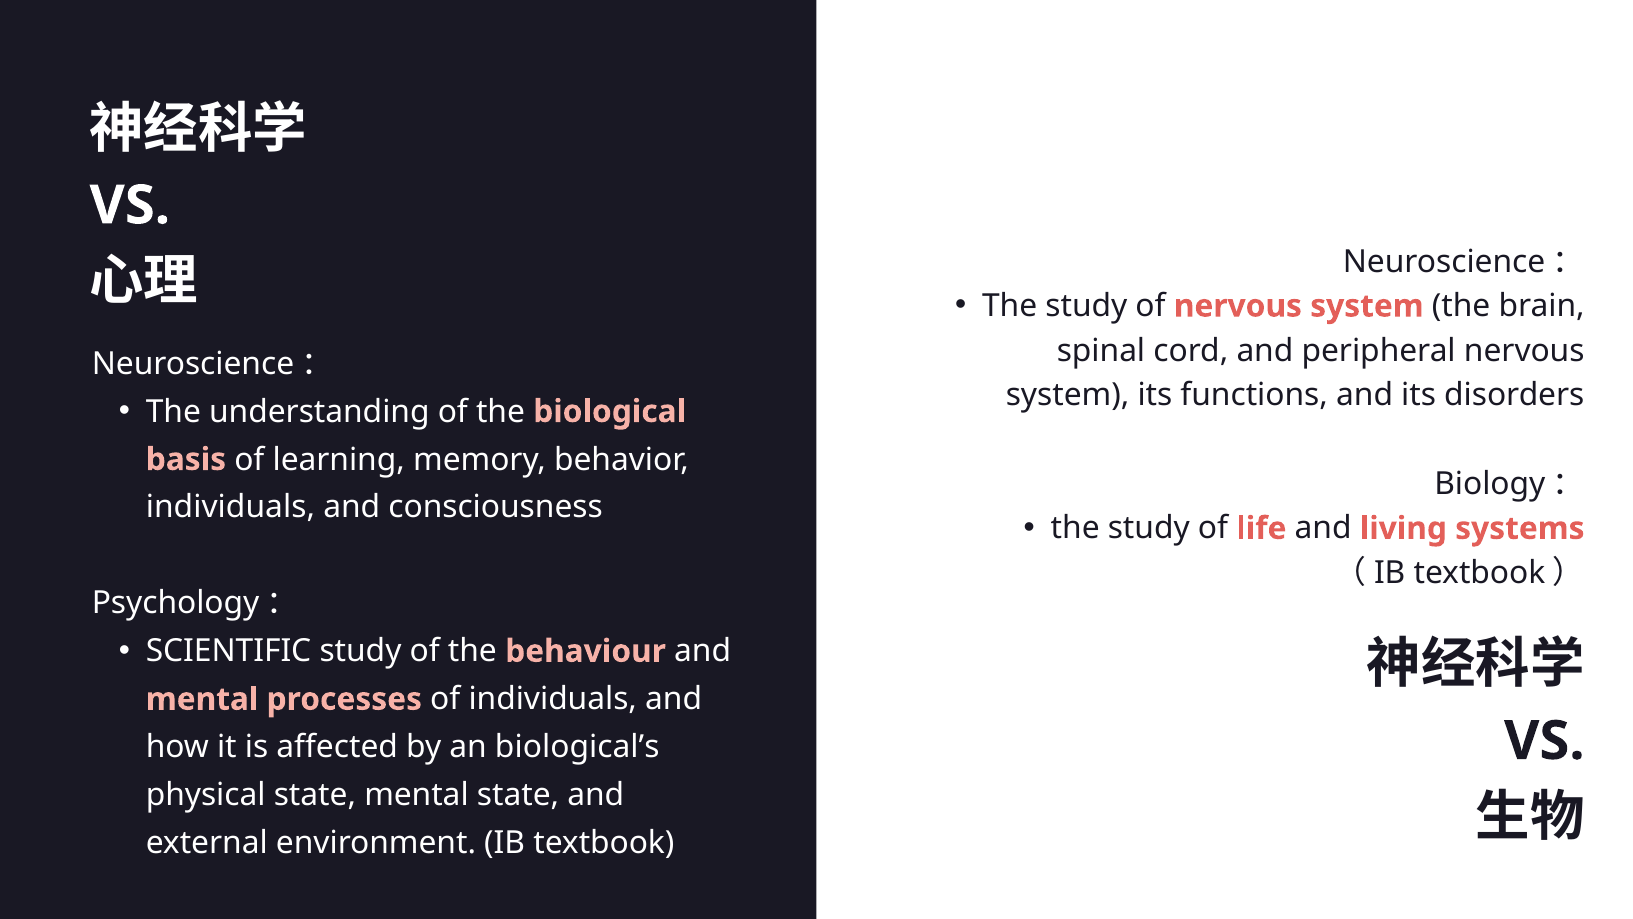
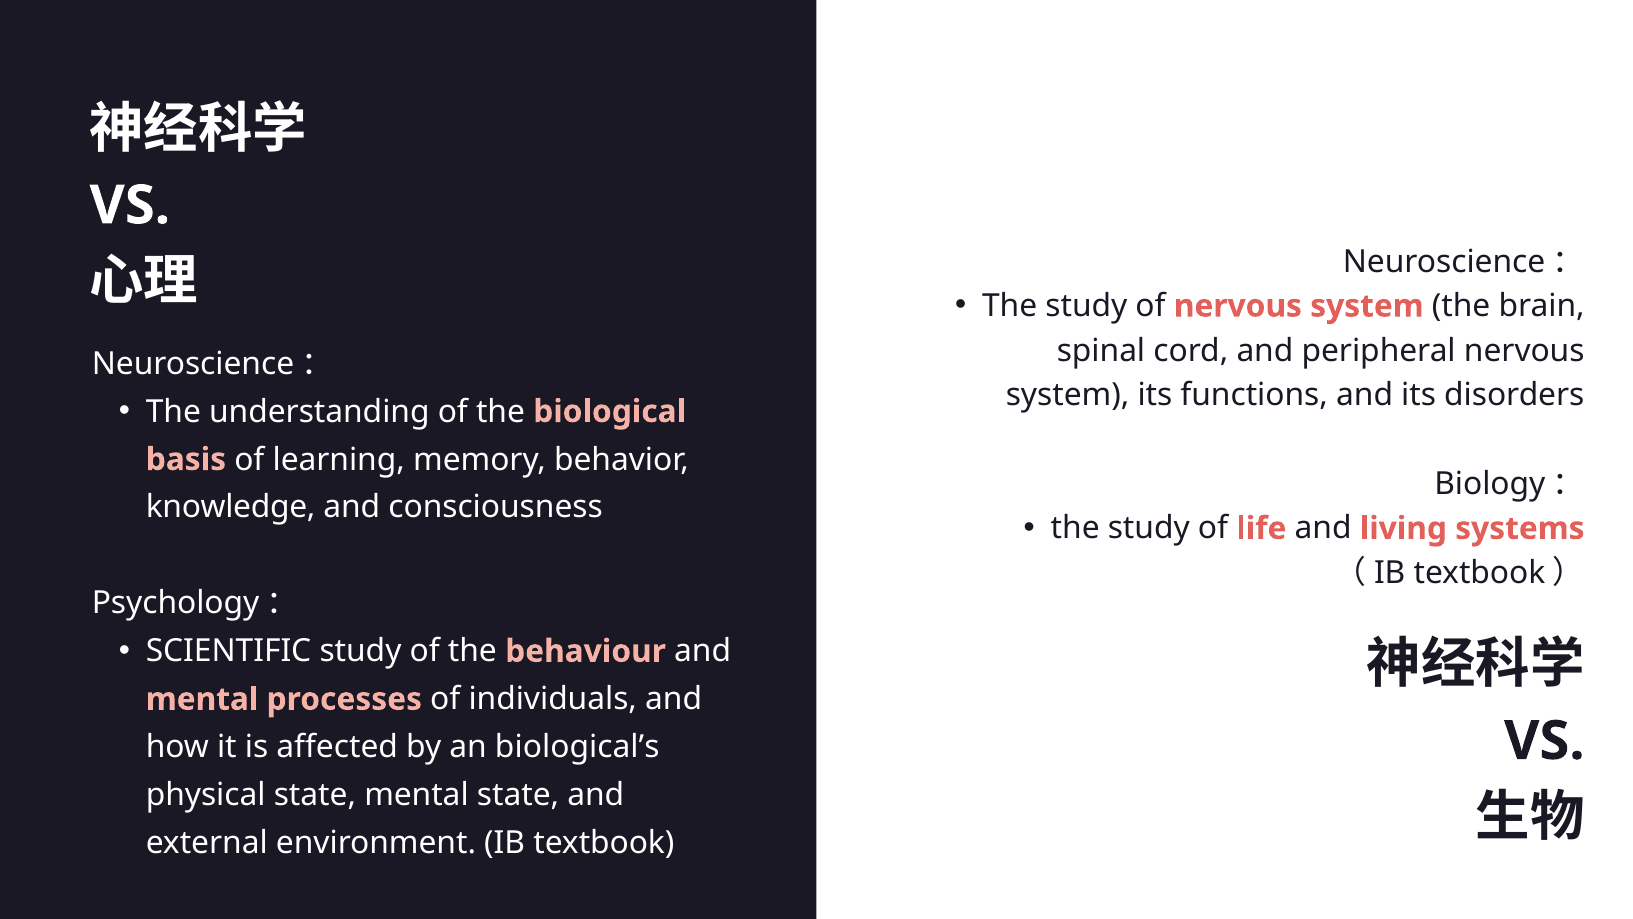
individuals at (230, 507): individuals -> knowledge
